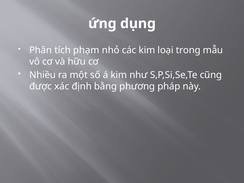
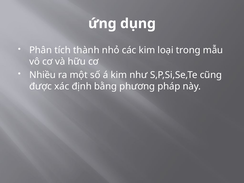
phạm: phạm -> thành
